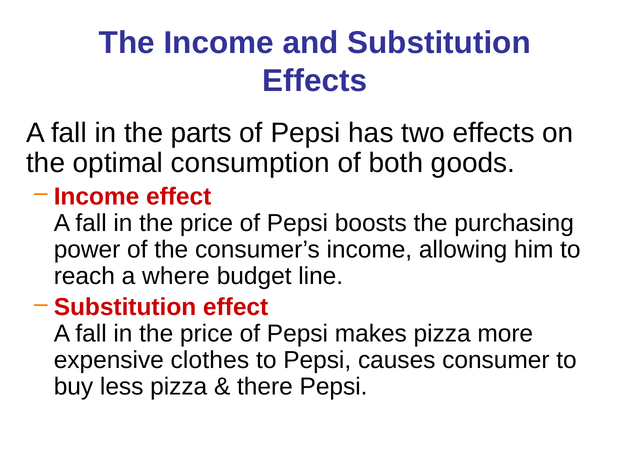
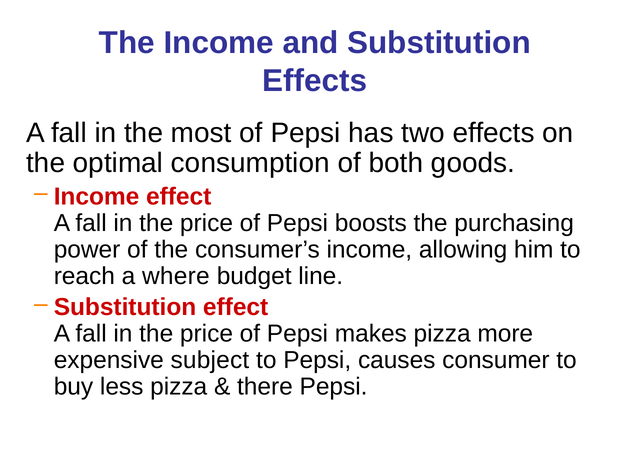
parts: parts -> most
clothes: clothes -> subject
